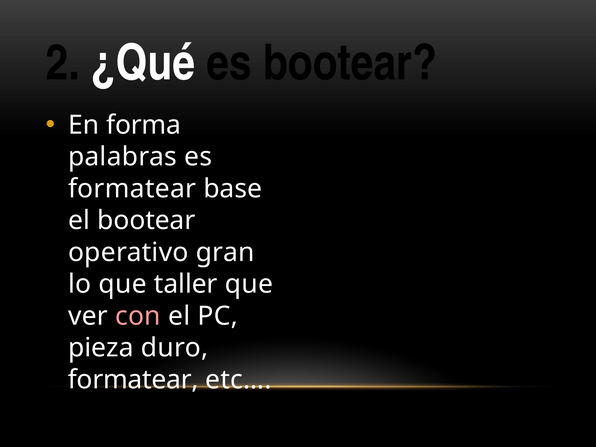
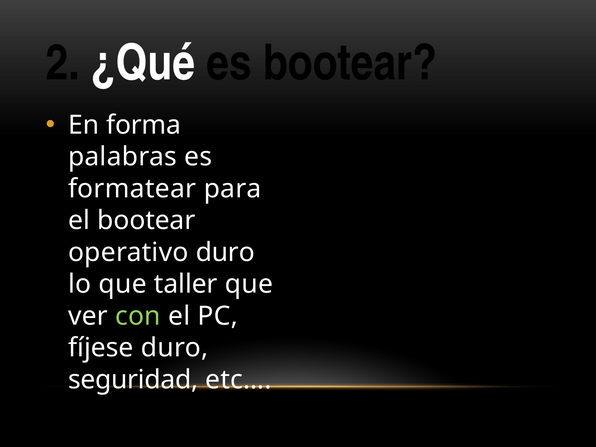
base: base -> para
operativo gran: gran -> duro
con colour: pink -> light green
pieza: pieza -> fíjese
formatear at (133, 380): formatear -> seguridad
